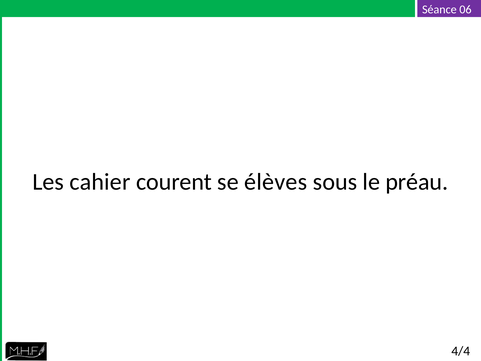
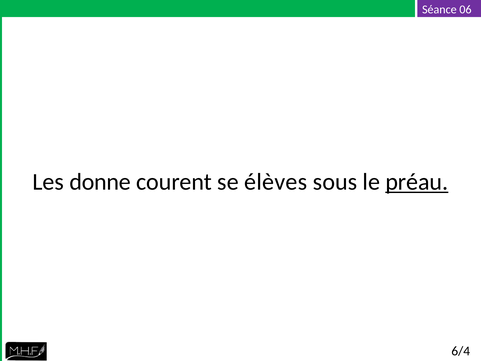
cahier: cahier -> donne
préau underline: none -> present
4/4: 4/4 -> 6/4
